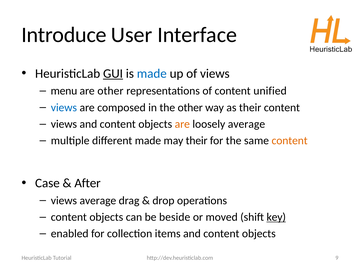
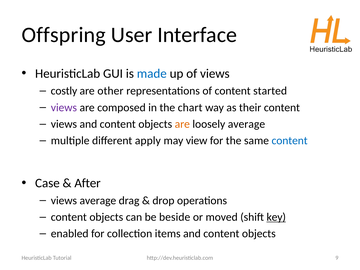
Introduce: Introduce -> Offspring
GUI underline: present -> none
menu: menu -> costly
unified: unified -> started
views at (64, 107) colour: blue -> purple
the other: other -> chart
different made: made -> apply
may their: their -> view
content at (290, 141) colour: orange -> blue
